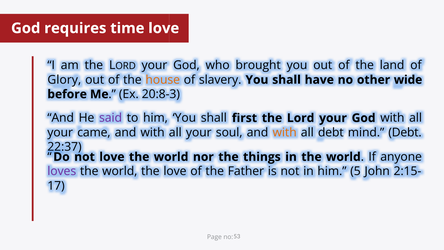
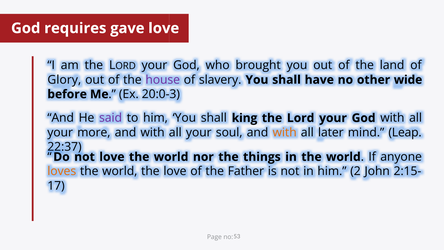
time: time -> gave
house colour: orange -> purple
20:8-3: 20:8-3 -> 20:0-3
first: first -> king
came: came -> more
all debt: debt -> later
mind Debt: Debt -> Leap
loves colour: purple -> orange
him 5: 5 -> 2
